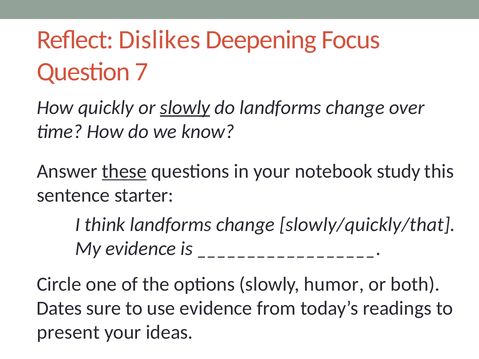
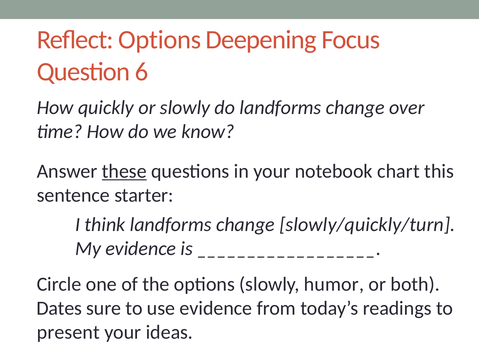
Reflect Dislikes: Dislikes -> Options
7: 7 -> 6
slowly at (185, 108) underline: present -> none
study: study -> chart
slowly/quickly/that: slowly/quickly/that -> slowly/quickly/turn
